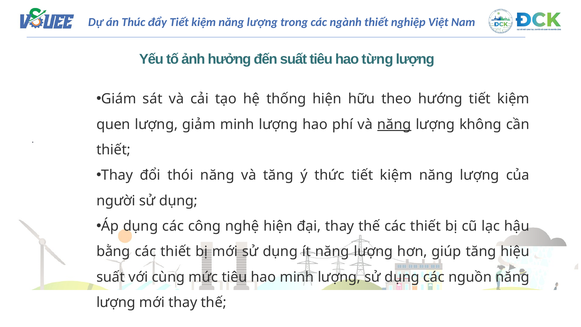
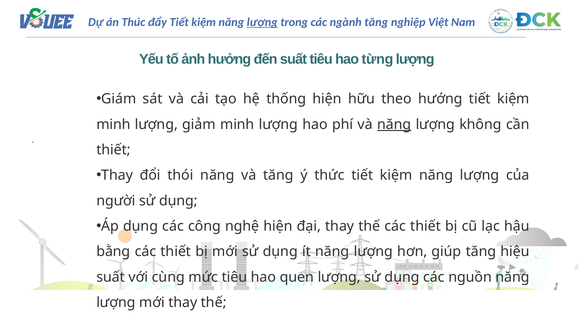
lượng at (262, 22) underline: none -> present
thiết at (376, 22): thiết -> tăng
quen at (113, 124): quen -> minh
hao minh: minh -> quen
